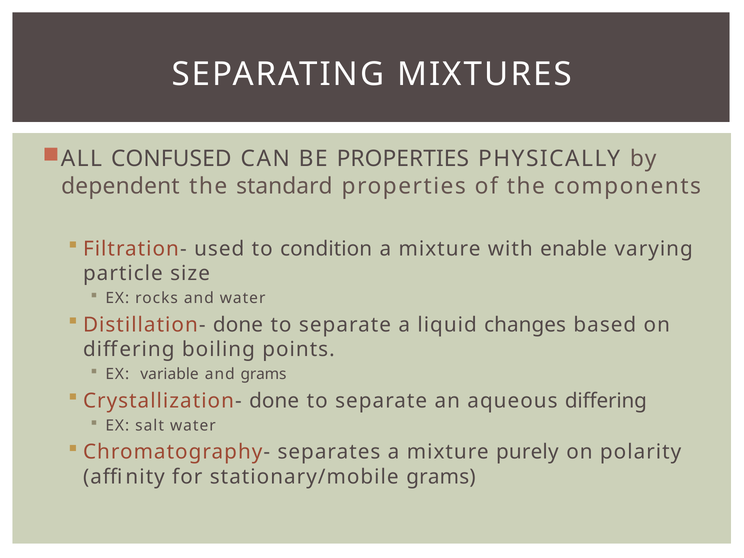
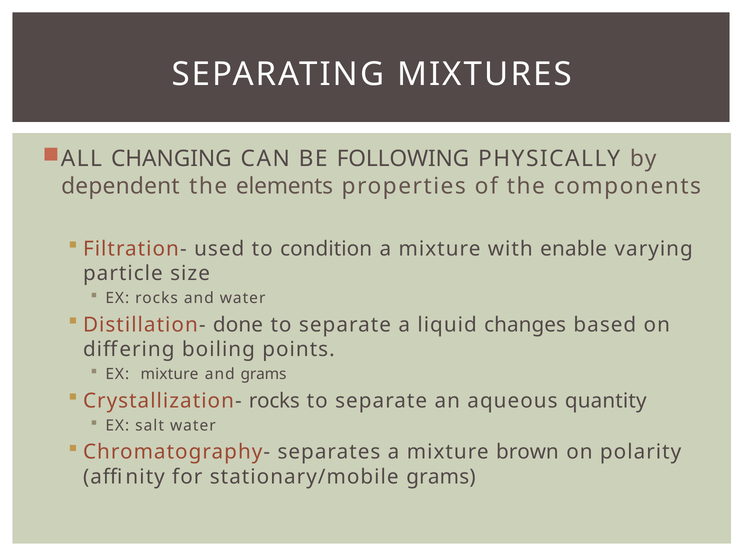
CONFUSED: CONFUSED -> CHANGING
BE PROPERTIES: PROPERTIES -> FOLLOWING
standard: standard -> elements
EX variable: variable -> mixture
Crystallization- done: done -> rocks
aqueous differing: differing -> quantity
purely: purely -> brown
